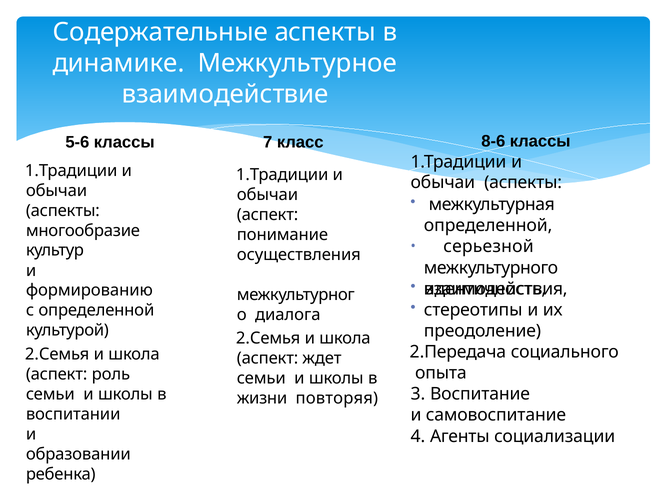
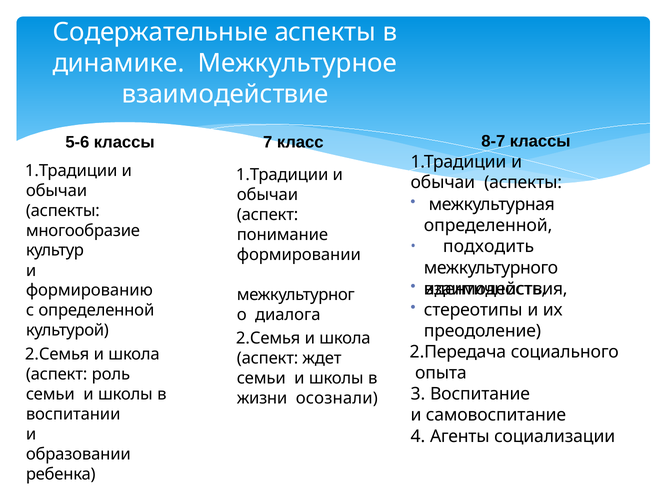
8-6: 8-6 -> 8-7
серьезной: серьезной -> подходить
осуществления: осуществления -> формировании
повторяя: повторяя -> осознали
